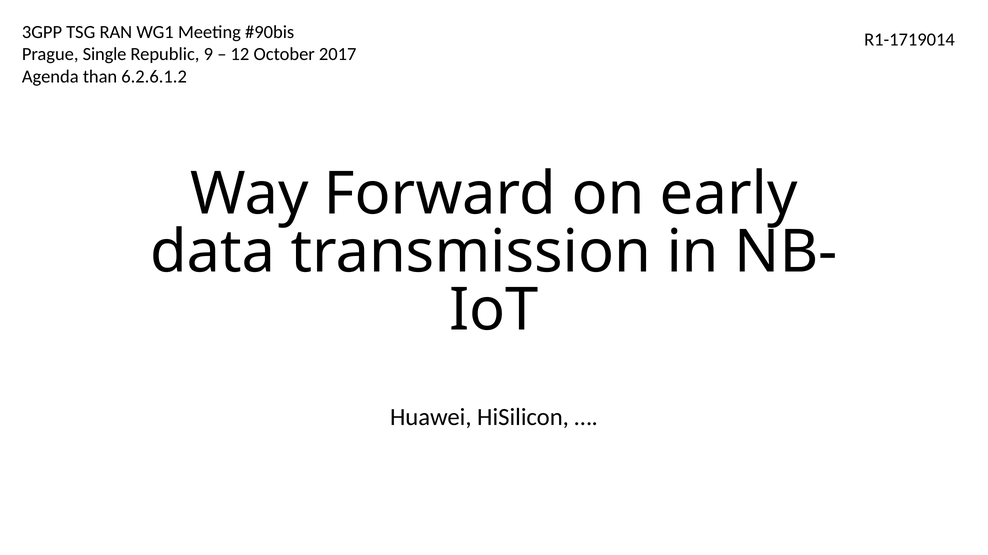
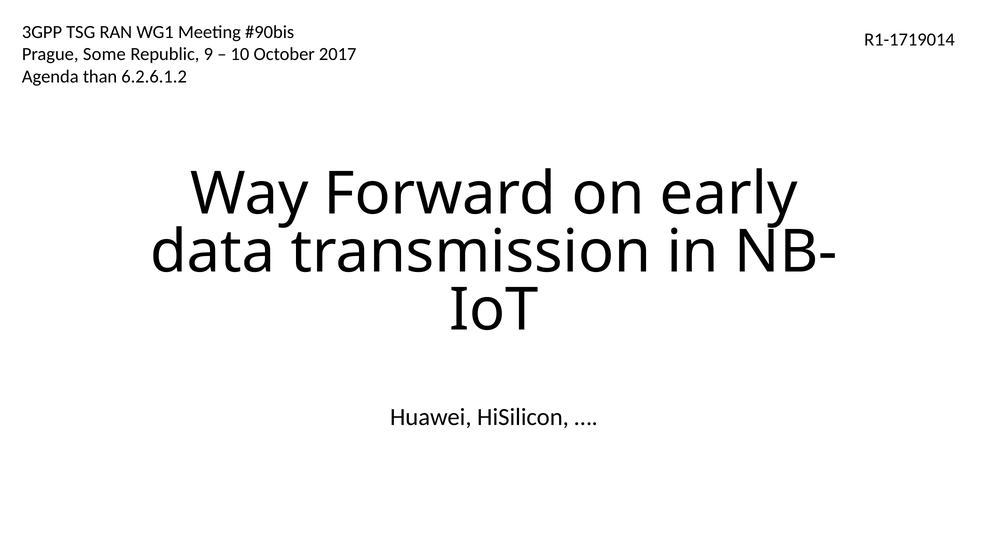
Single: Single -> Some
12: 12 -> 10
